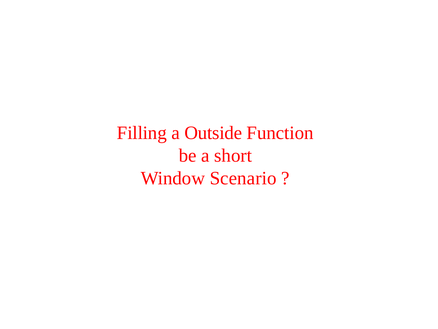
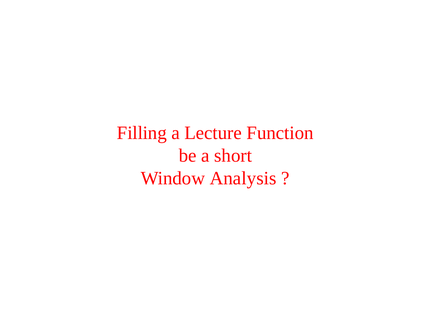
Outside: Outside -> Lecture
Scenario: Scenario -> Analysis
